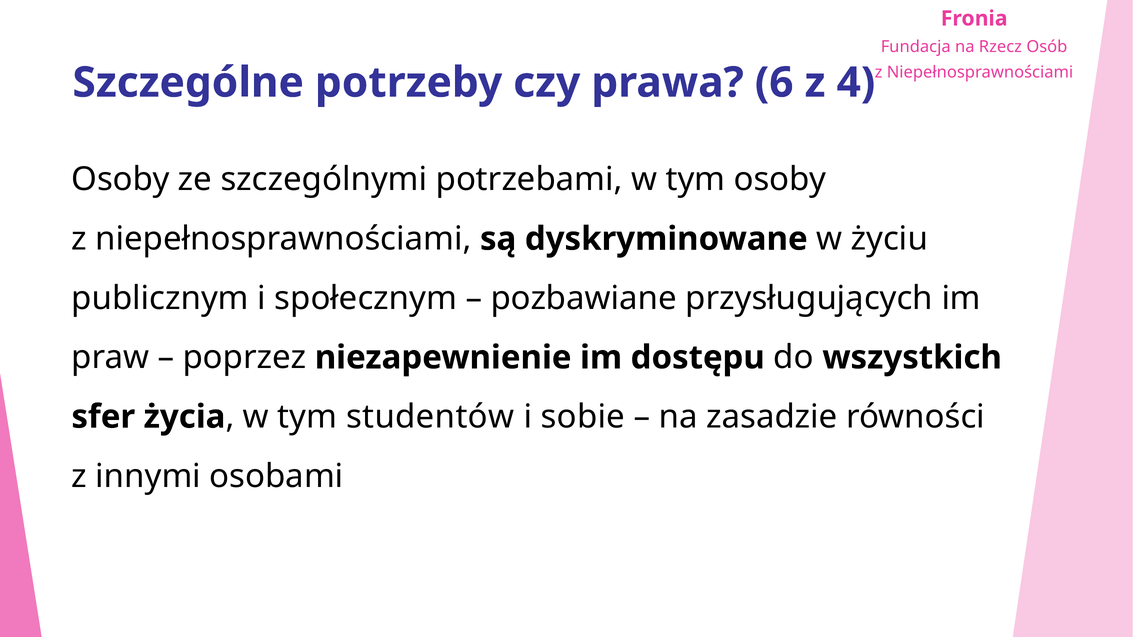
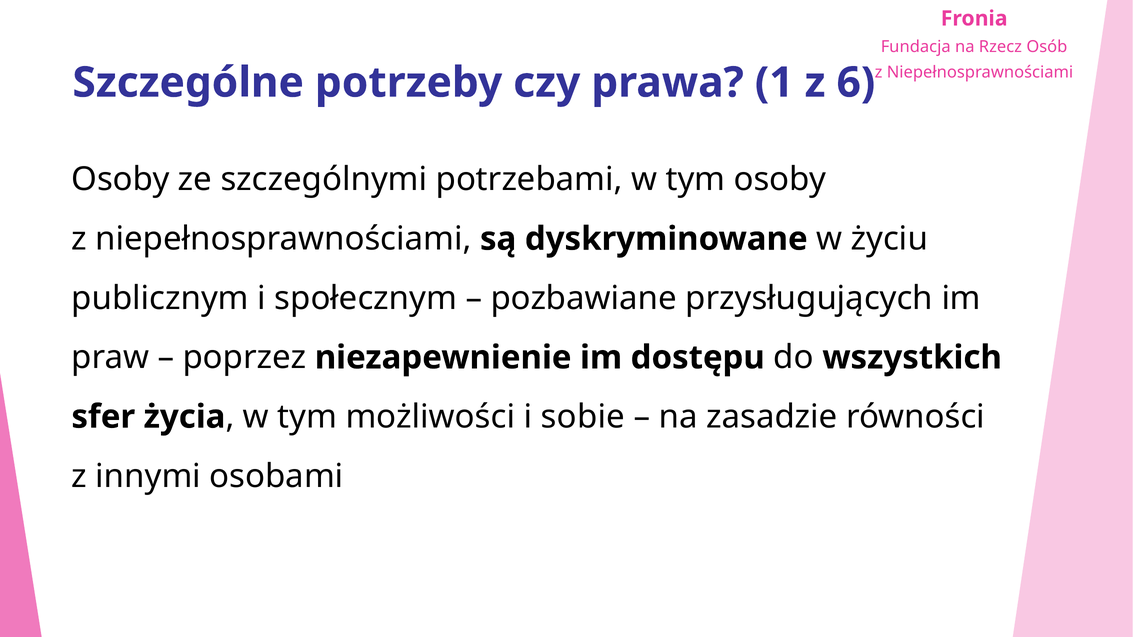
6: 6 -> 1
4: 4 -> 6
studentów: studentów -> możliwości
